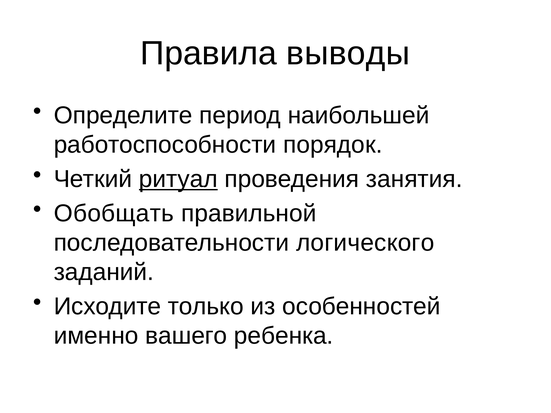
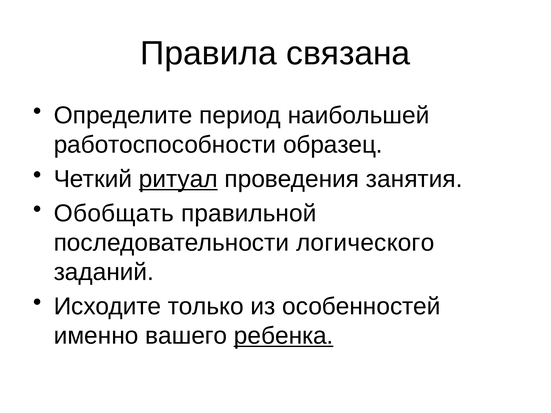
выводы: выводы -> связана
порядок: порядок -> образец
ребенка underline: none -> present
